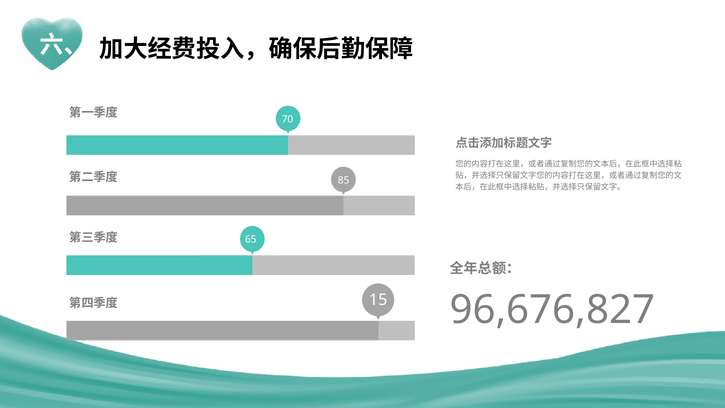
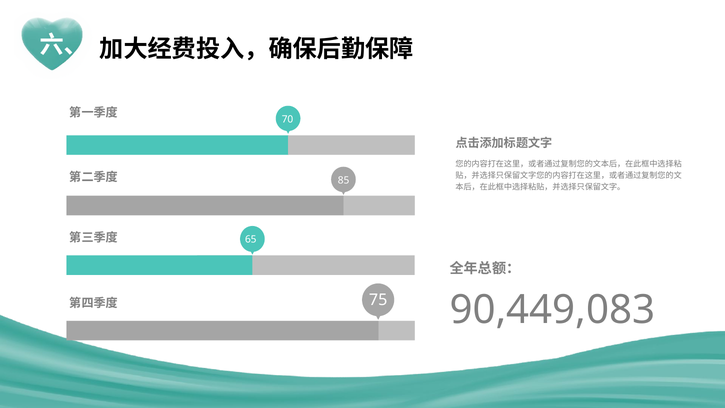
15: 15 -> 75
96,676,827: 96,676,827 -> 90,449,083
